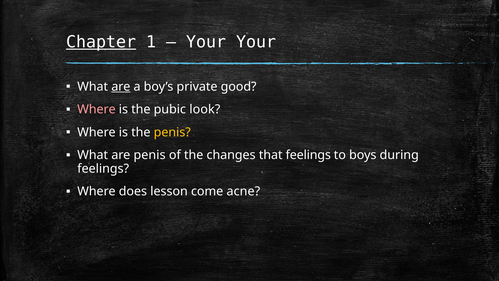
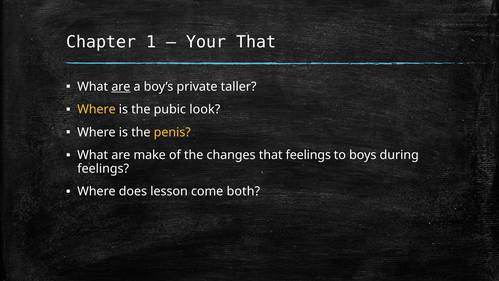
Chapter underline: present -> none
Your Your: Your -> That
good: good -> taller
Where at (96, 109) colour: pink -> yellow
are penis: penis -> make
acne: acne -> both
